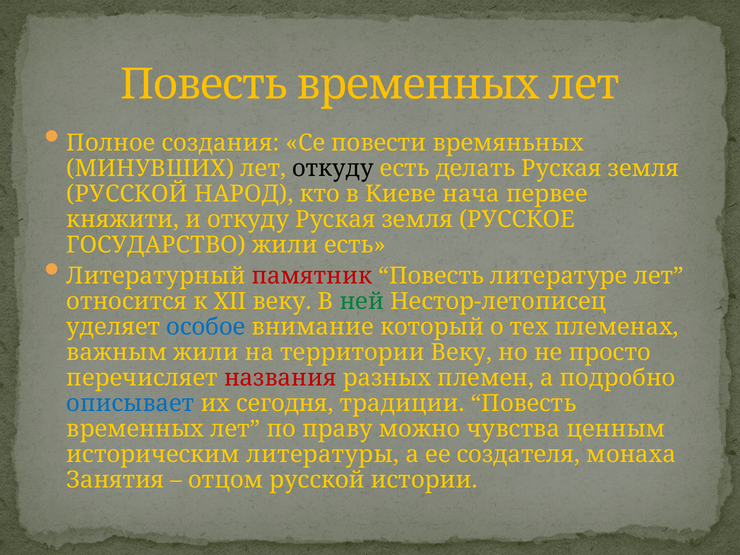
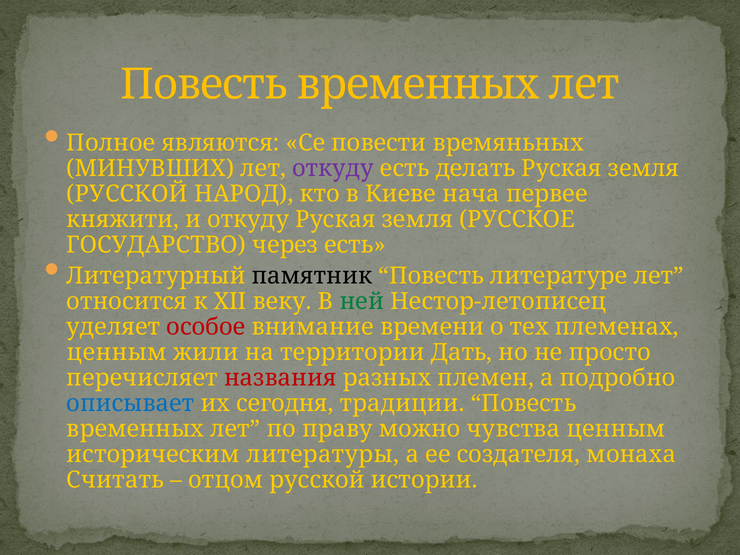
создания: создания -> являются
откуду at (333, 168) colour: black -> purple
ГОСУДАРСТВО жили: жили -> через
памятник colour: red -> black
особое colour: blue -> red
который: который -> времени
важным at (117, 353): важным -> ценным
территории Веку: Веку -> Дать
Занятия: Занятия -> Считать
